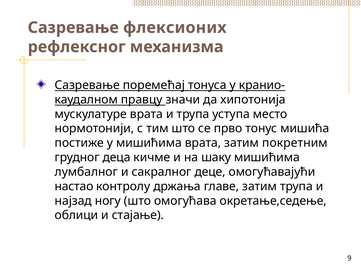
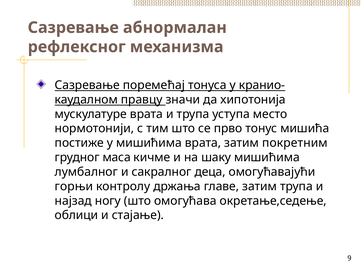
флексионих: флексионих -> абнормалан
деца: деца -> маса
деце: деце -> деца
настао: настао -> горњи
